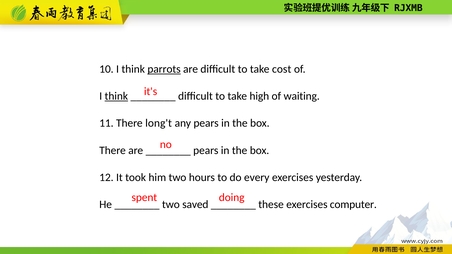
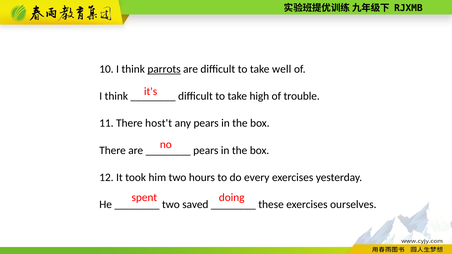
cost: cost -> well
think at (116, 96) underline: present -> none
waiting: waiting -> trouble
long't: long't -> host't
computer: computer -> ourselves
